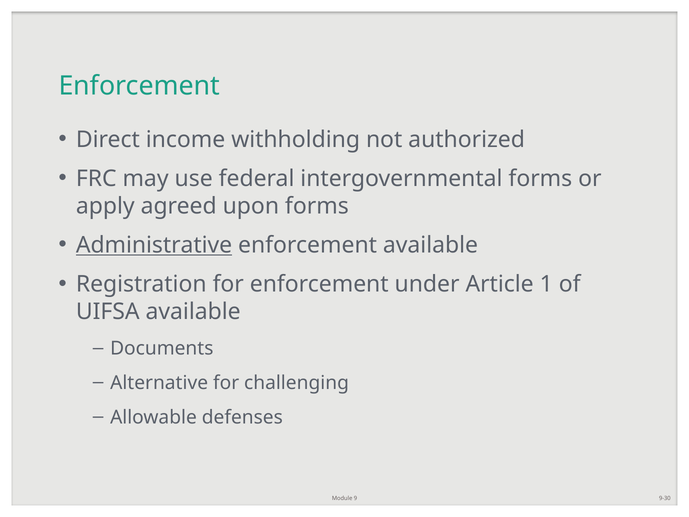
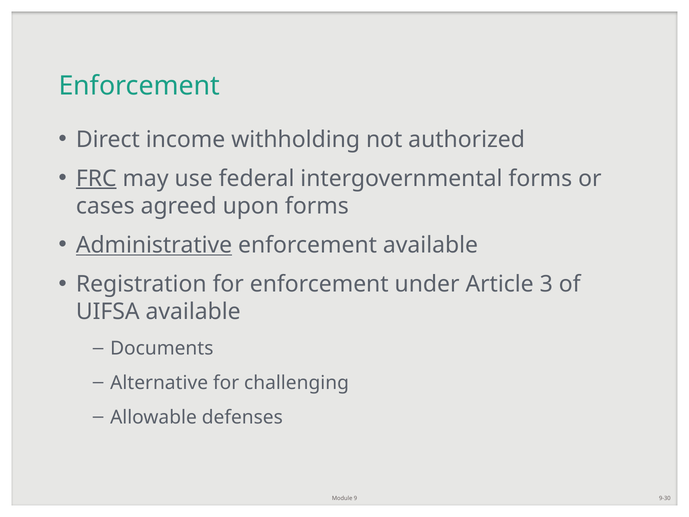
FRC underline: none -> present
apply: apply -> cases
1: 1 -> 3
